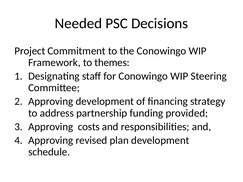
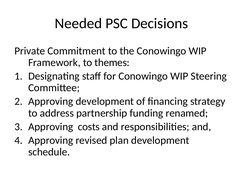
Project: Project -> Private
provided: provided -> renamed
